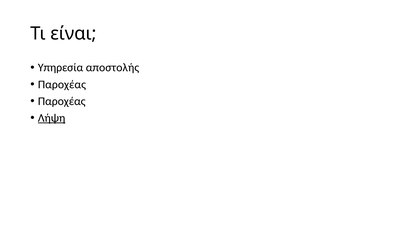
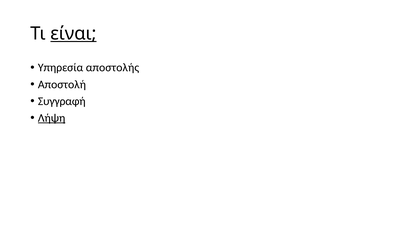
είναι underline: none -> present
Παροχέας at (62, 84): Παροχέας -> Αποστολή
Παροχέας at (62, 101): Παροχέας -> Συγγραφή
